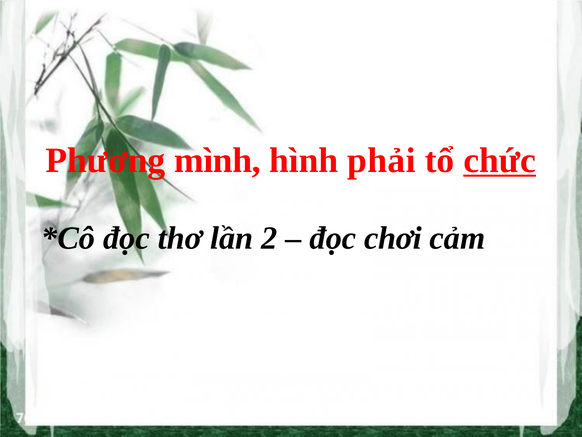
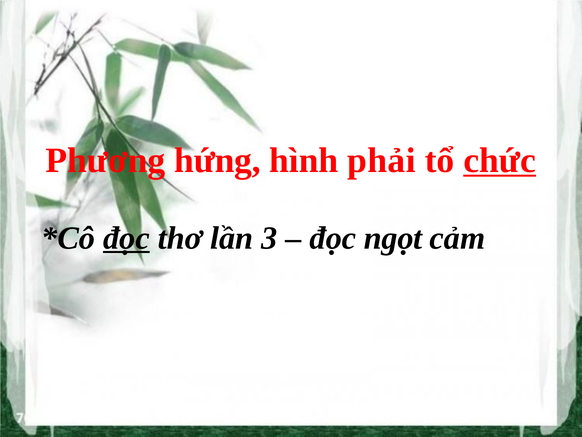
mình: mình -> hứng
đọc at (126, 238) underline: none -> present
2: 2 -> 3
chơi: chơi -> ngọt
